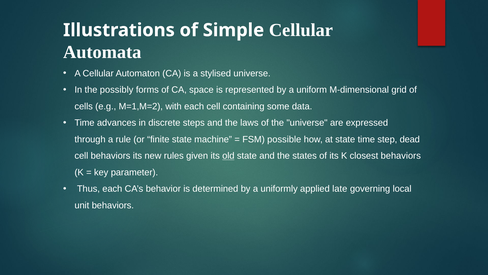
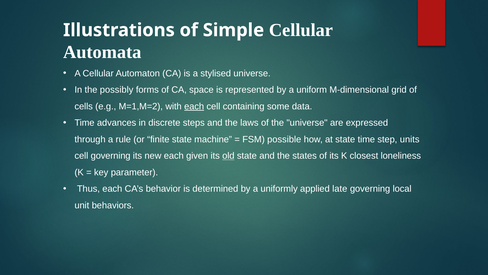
each at (194, 106) underline: none -> present
dead: dead -> units
cell behaviors: behaviors -> governing
new rules: rules -> each
closest behaviors: behaviors -> loneliness
